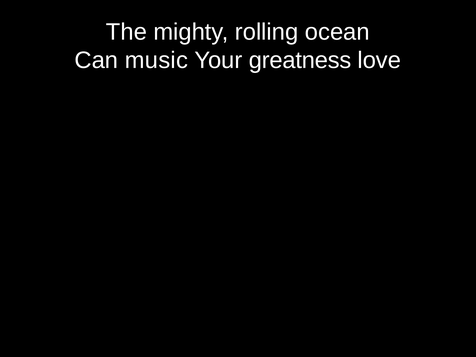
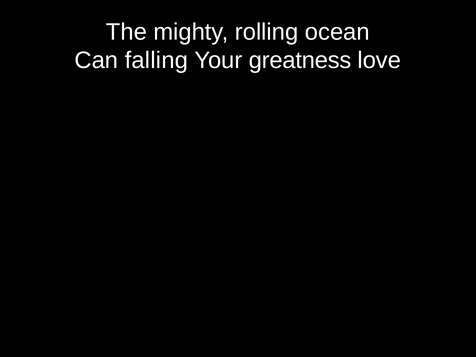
music: music -> falling
